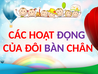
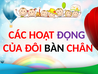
BÀN colour: purple -> black
